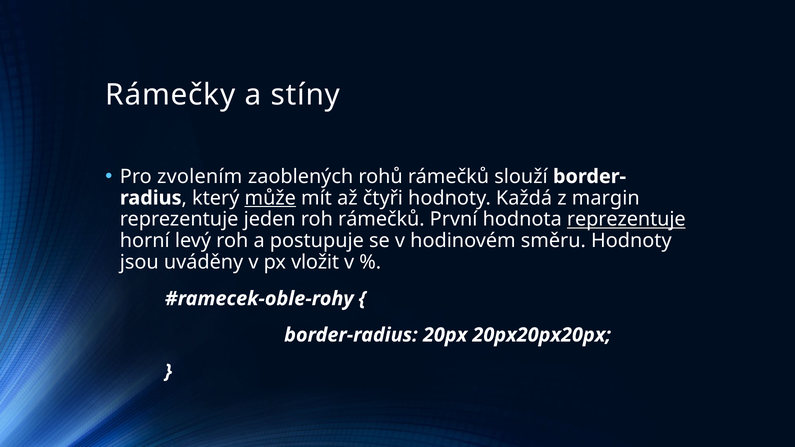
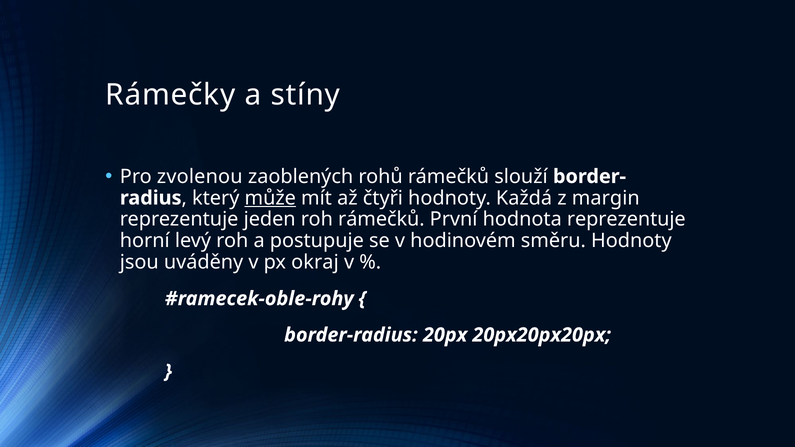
zvolením: zvolením -> zvolenou
reprezentuje at (626, 219) underline: present -> none
vložit: vložit -> okraj
